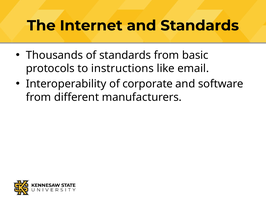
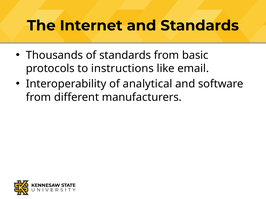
corporate: corporate -> analytical
